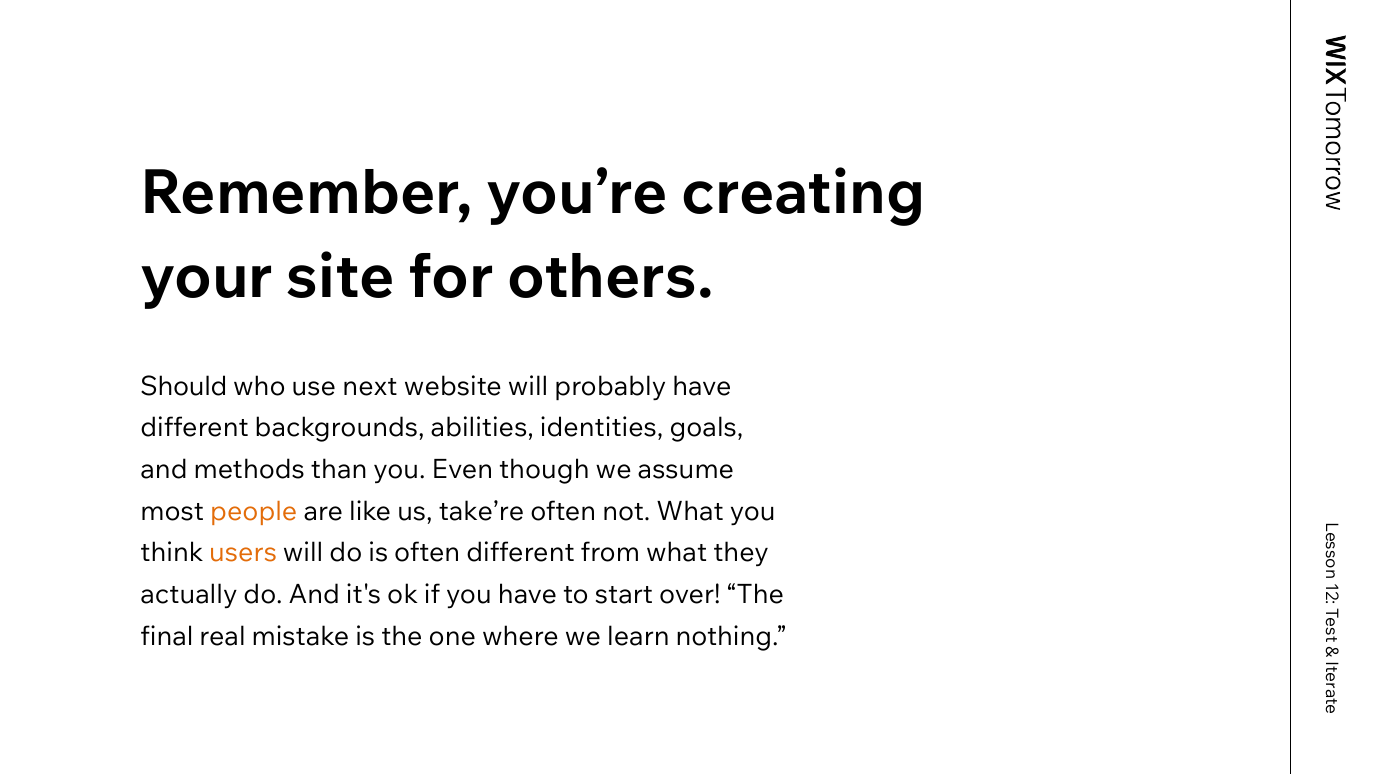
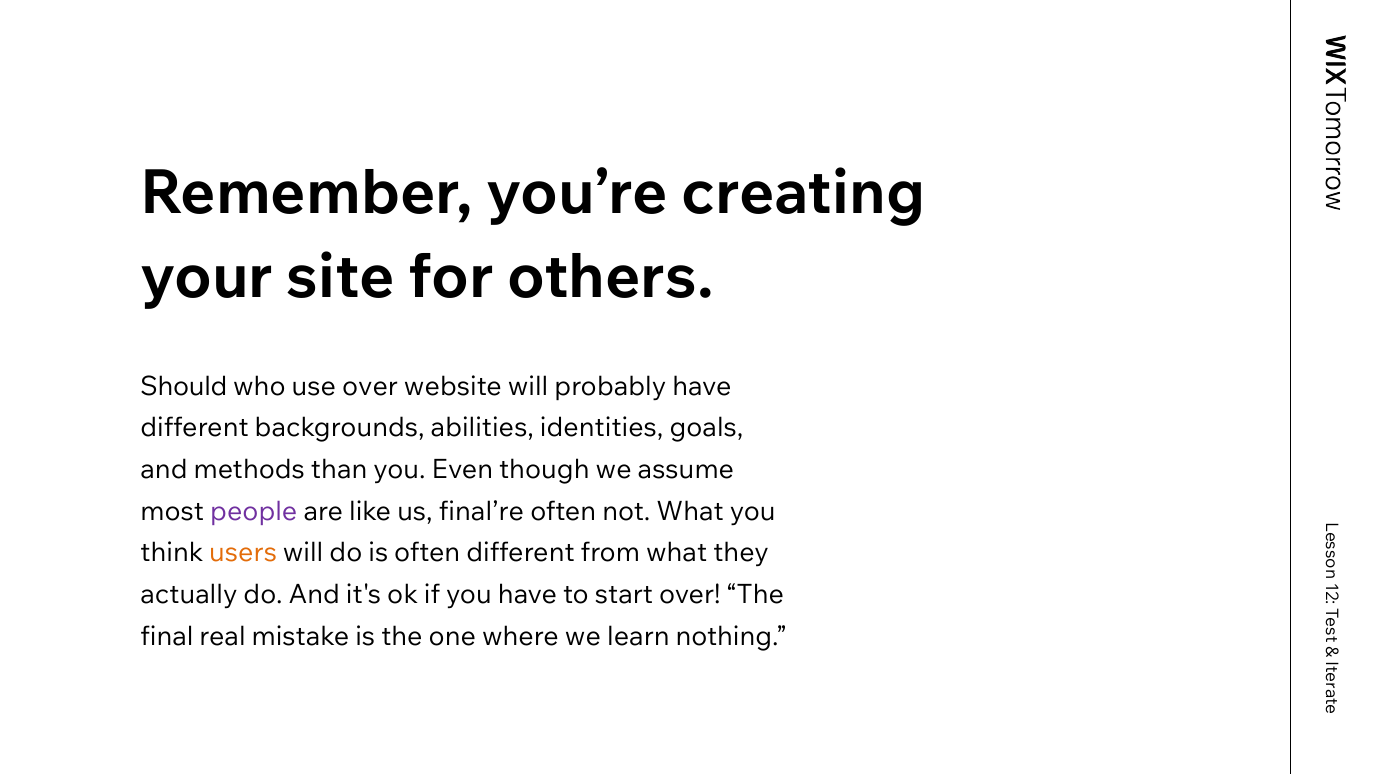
use next: next -> over
people colour: orange -> purple
take’re: take’re -> final’re
